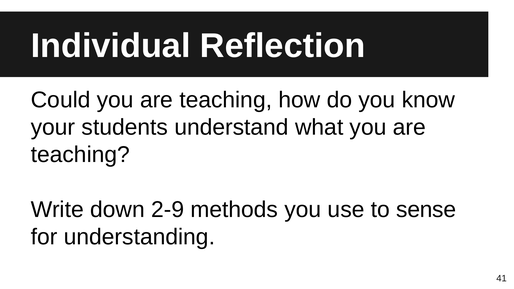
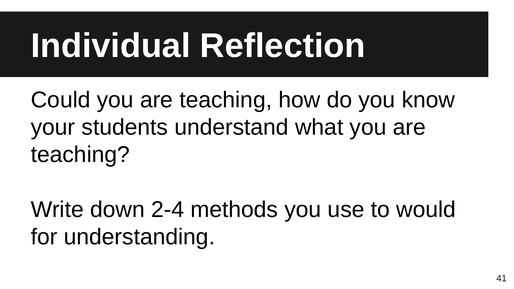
2-9: 2-9 -> 2-4
sense: sense -> would
